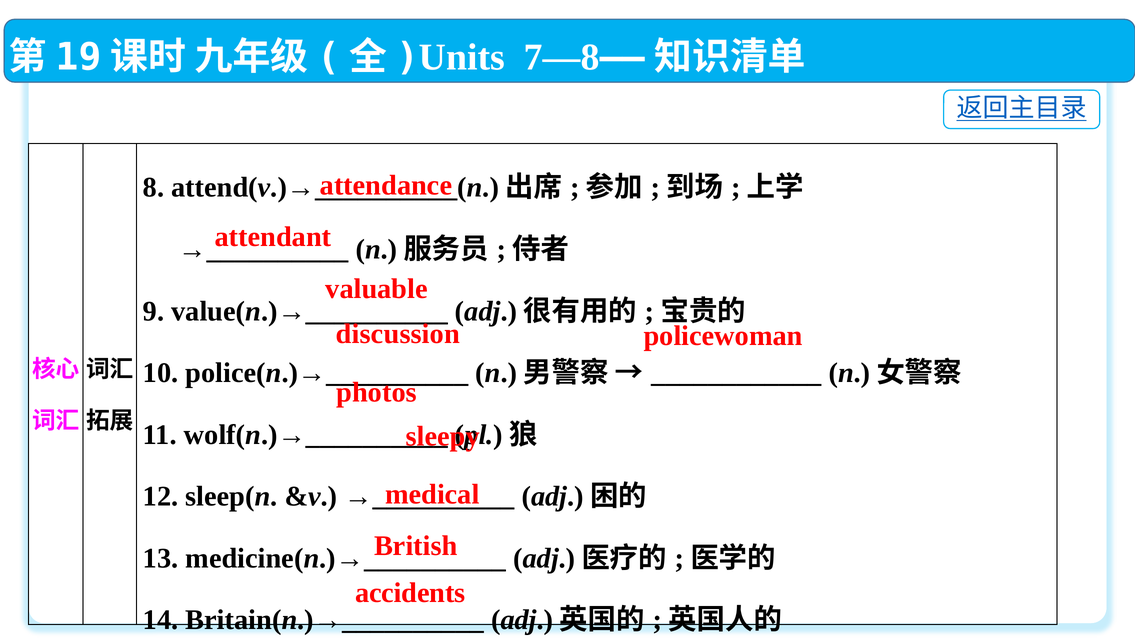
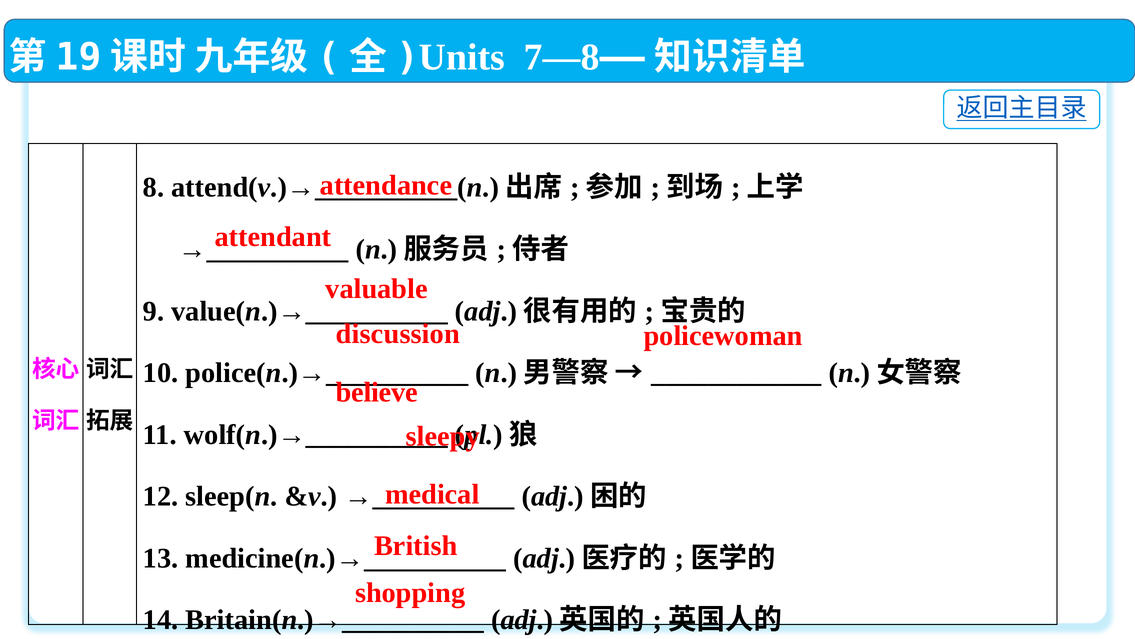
photos: photos -> believe
accidents: accidents -> shopping
